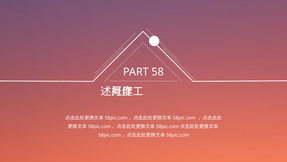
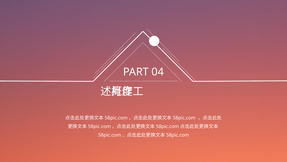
58: 58 -> 04
